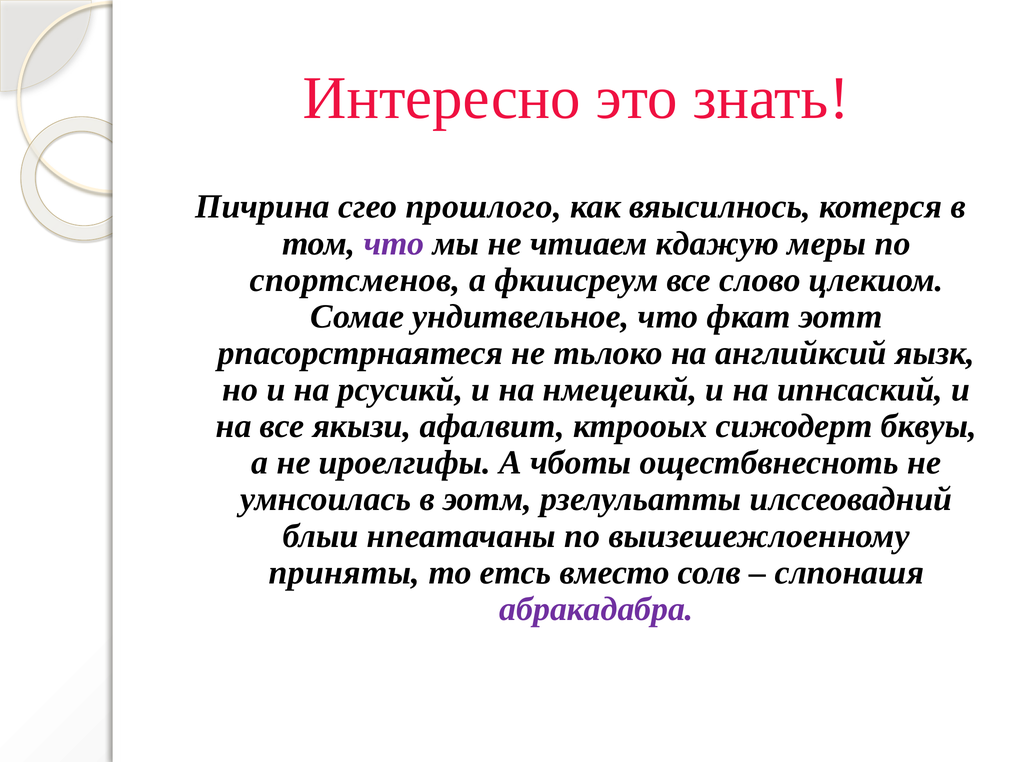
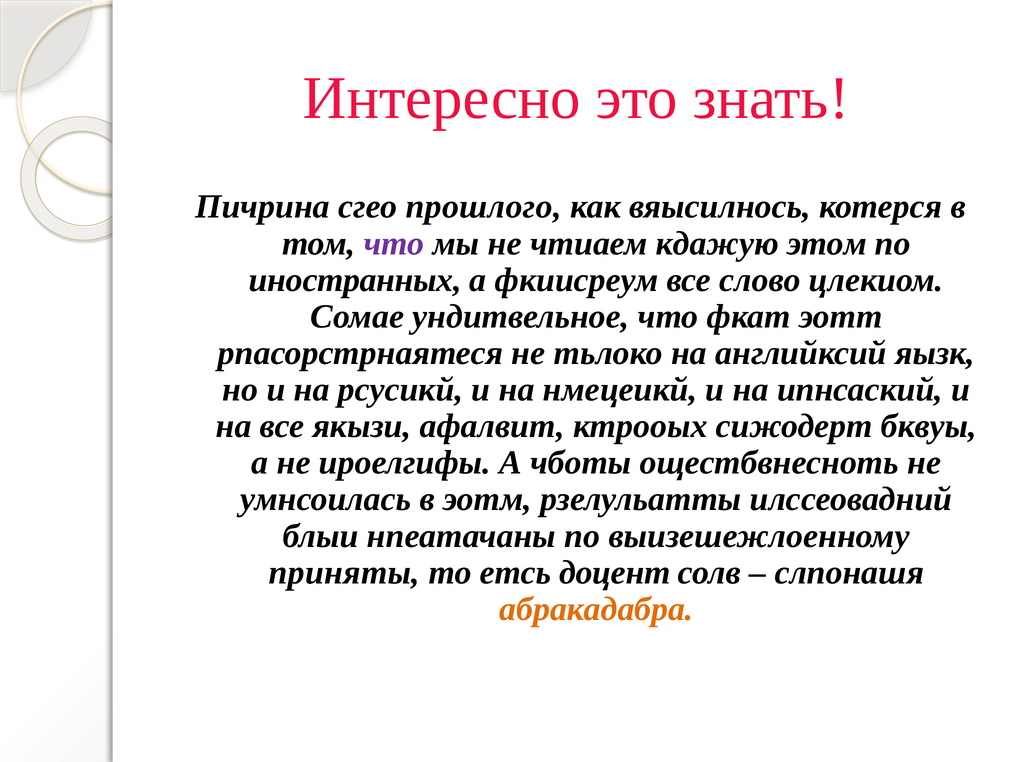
меры: меры -> этом
спортсменов: спортсменов -> иностранных
вместо: вместо -> доцент
абракадабра colour: purple -> orange
